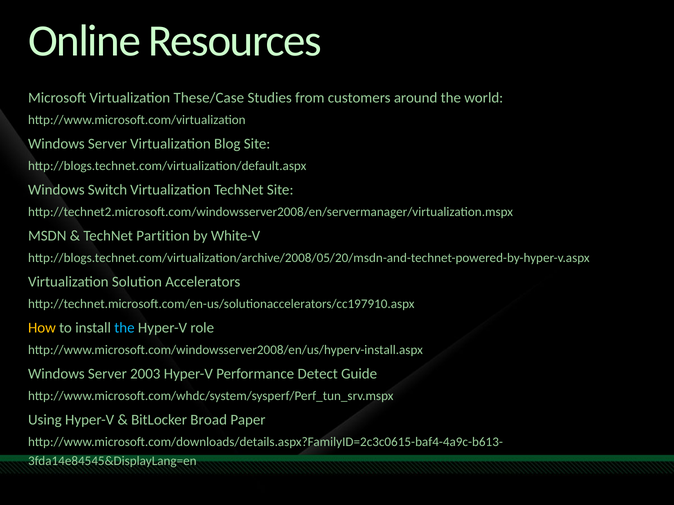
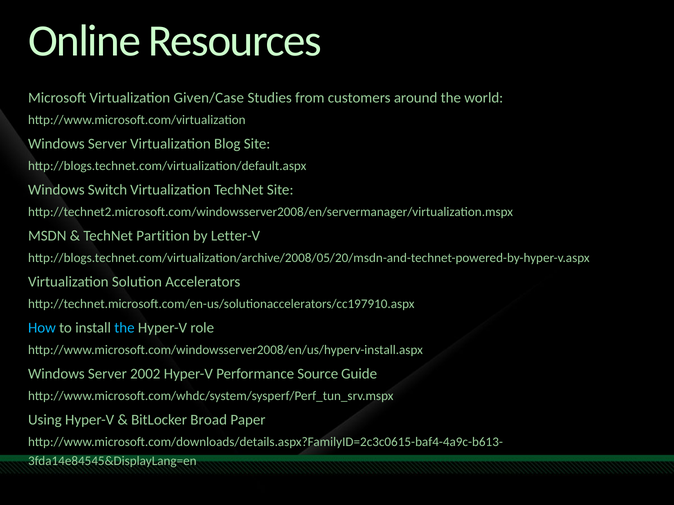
These/Case: These/Case -> Given/Case
White-V: White-V -> Letter-V
How colour: yellow -> light blue
2003: 2003 -> 2002
Detect: Detect -> Source
